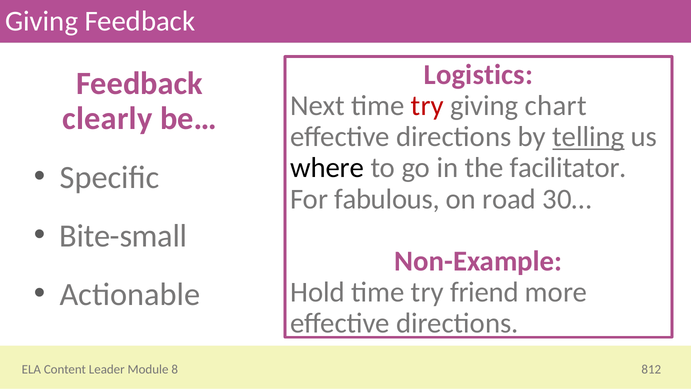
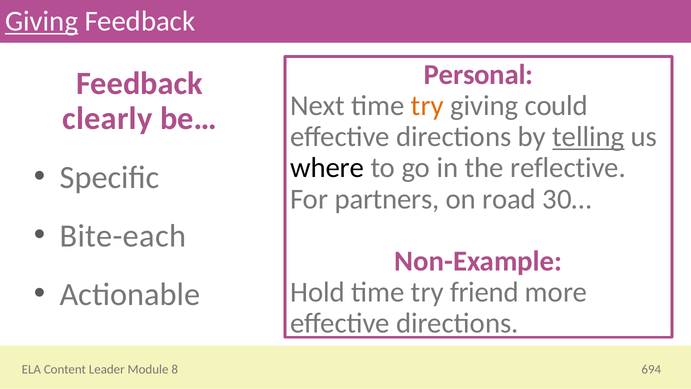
Giving at (42, 21) underline: none -> present
Logistics: Logistics -> Personal
try at (427, 106) colour: red -> orange
chart: chart -> could
facilitator: facilitator -> reflective
fabulous: fabulous -> partners
Bite-small: Bite-small -> Bite-each
812: 812 -> 694
